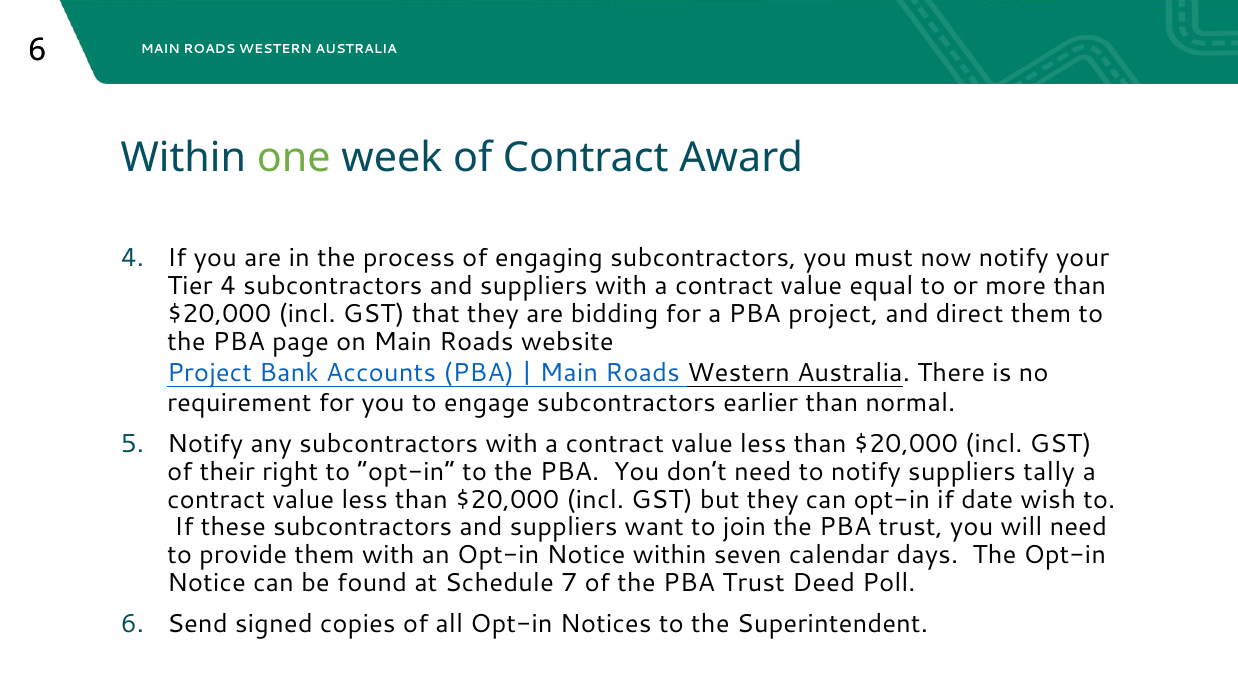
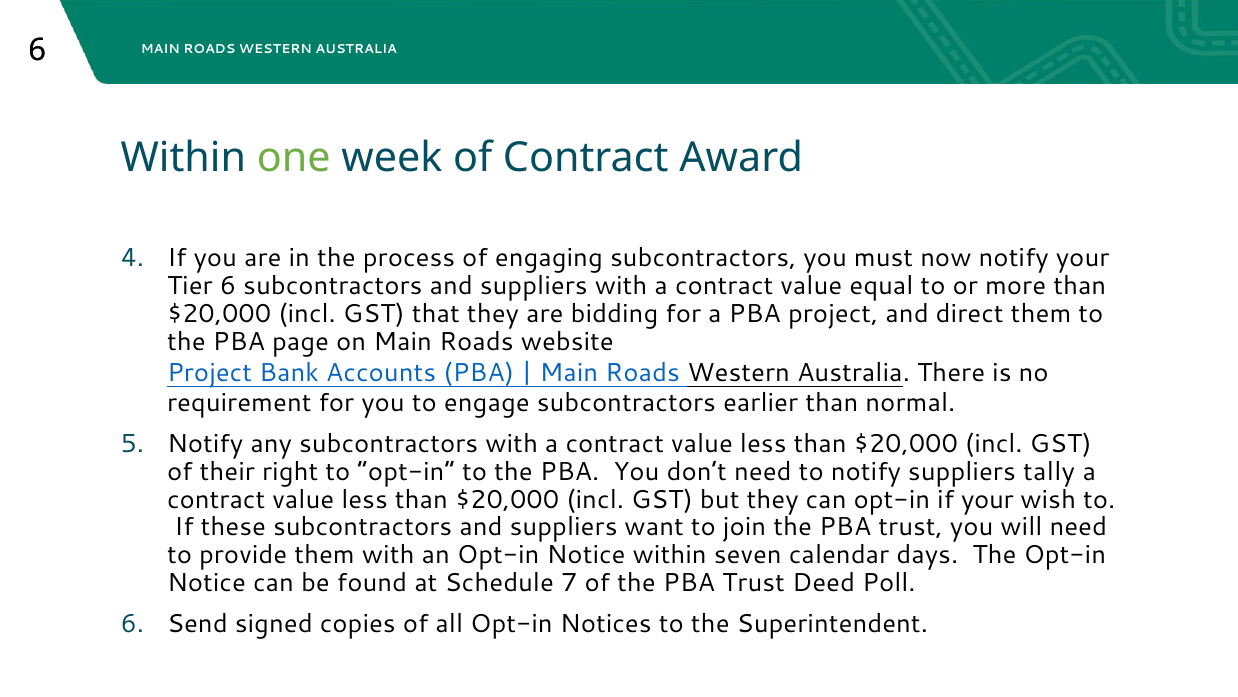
Tier 4: 4 -> 6
if date: date -> your
